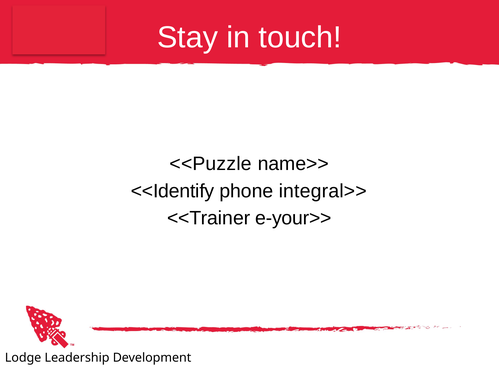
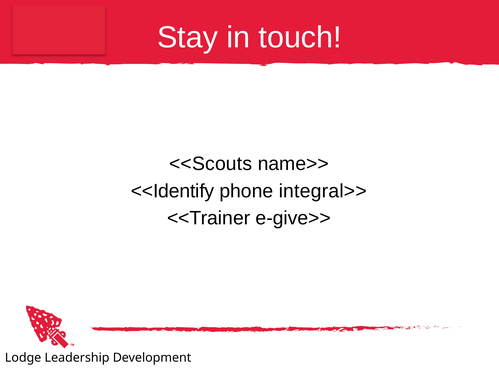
<<Puzzle: <<Puzzle -> <<Scouts
e-your>>: e-your>> -> e-give>>
